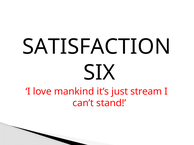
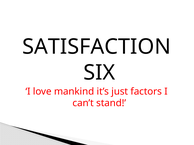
stream: stream -> factors
